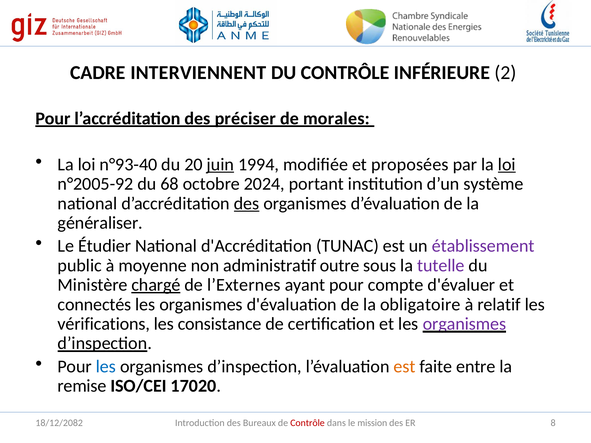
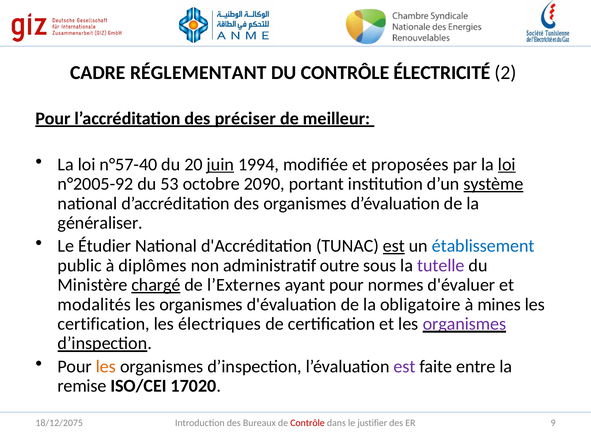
INTERVIENNENT: INTERVIENNENT -> RÉGLEMENTANT
INFÉRIEURE: INFÉRIEURE -> ÉLECTRICITÉ
morales: morales -> meilleur
n°93-40: n°93-40 -> n°57-40
68: 68 -> 53
2024: 2024 -> 2090
système underline: none -> present
des at (247, 204) underline: present -> none
est at (394, 246) underline: none -> present
établissement colour: purple -> blue
moyenne: moyenne -> diplômes
compte: compte -> normes
connectés: connectés -> modalités
relatif: relatif -> mines
vérifications at (104, 324): vérifications -> certification
consistance: consistance -> électriques
les at (106, 367) colour: blue -> orange
est at (404, 367) colour: orange -> purple
mission: mission -> justifier
8: 8 -> 9
18/12/2082: 18/12/2082 -> 18/12/2075
